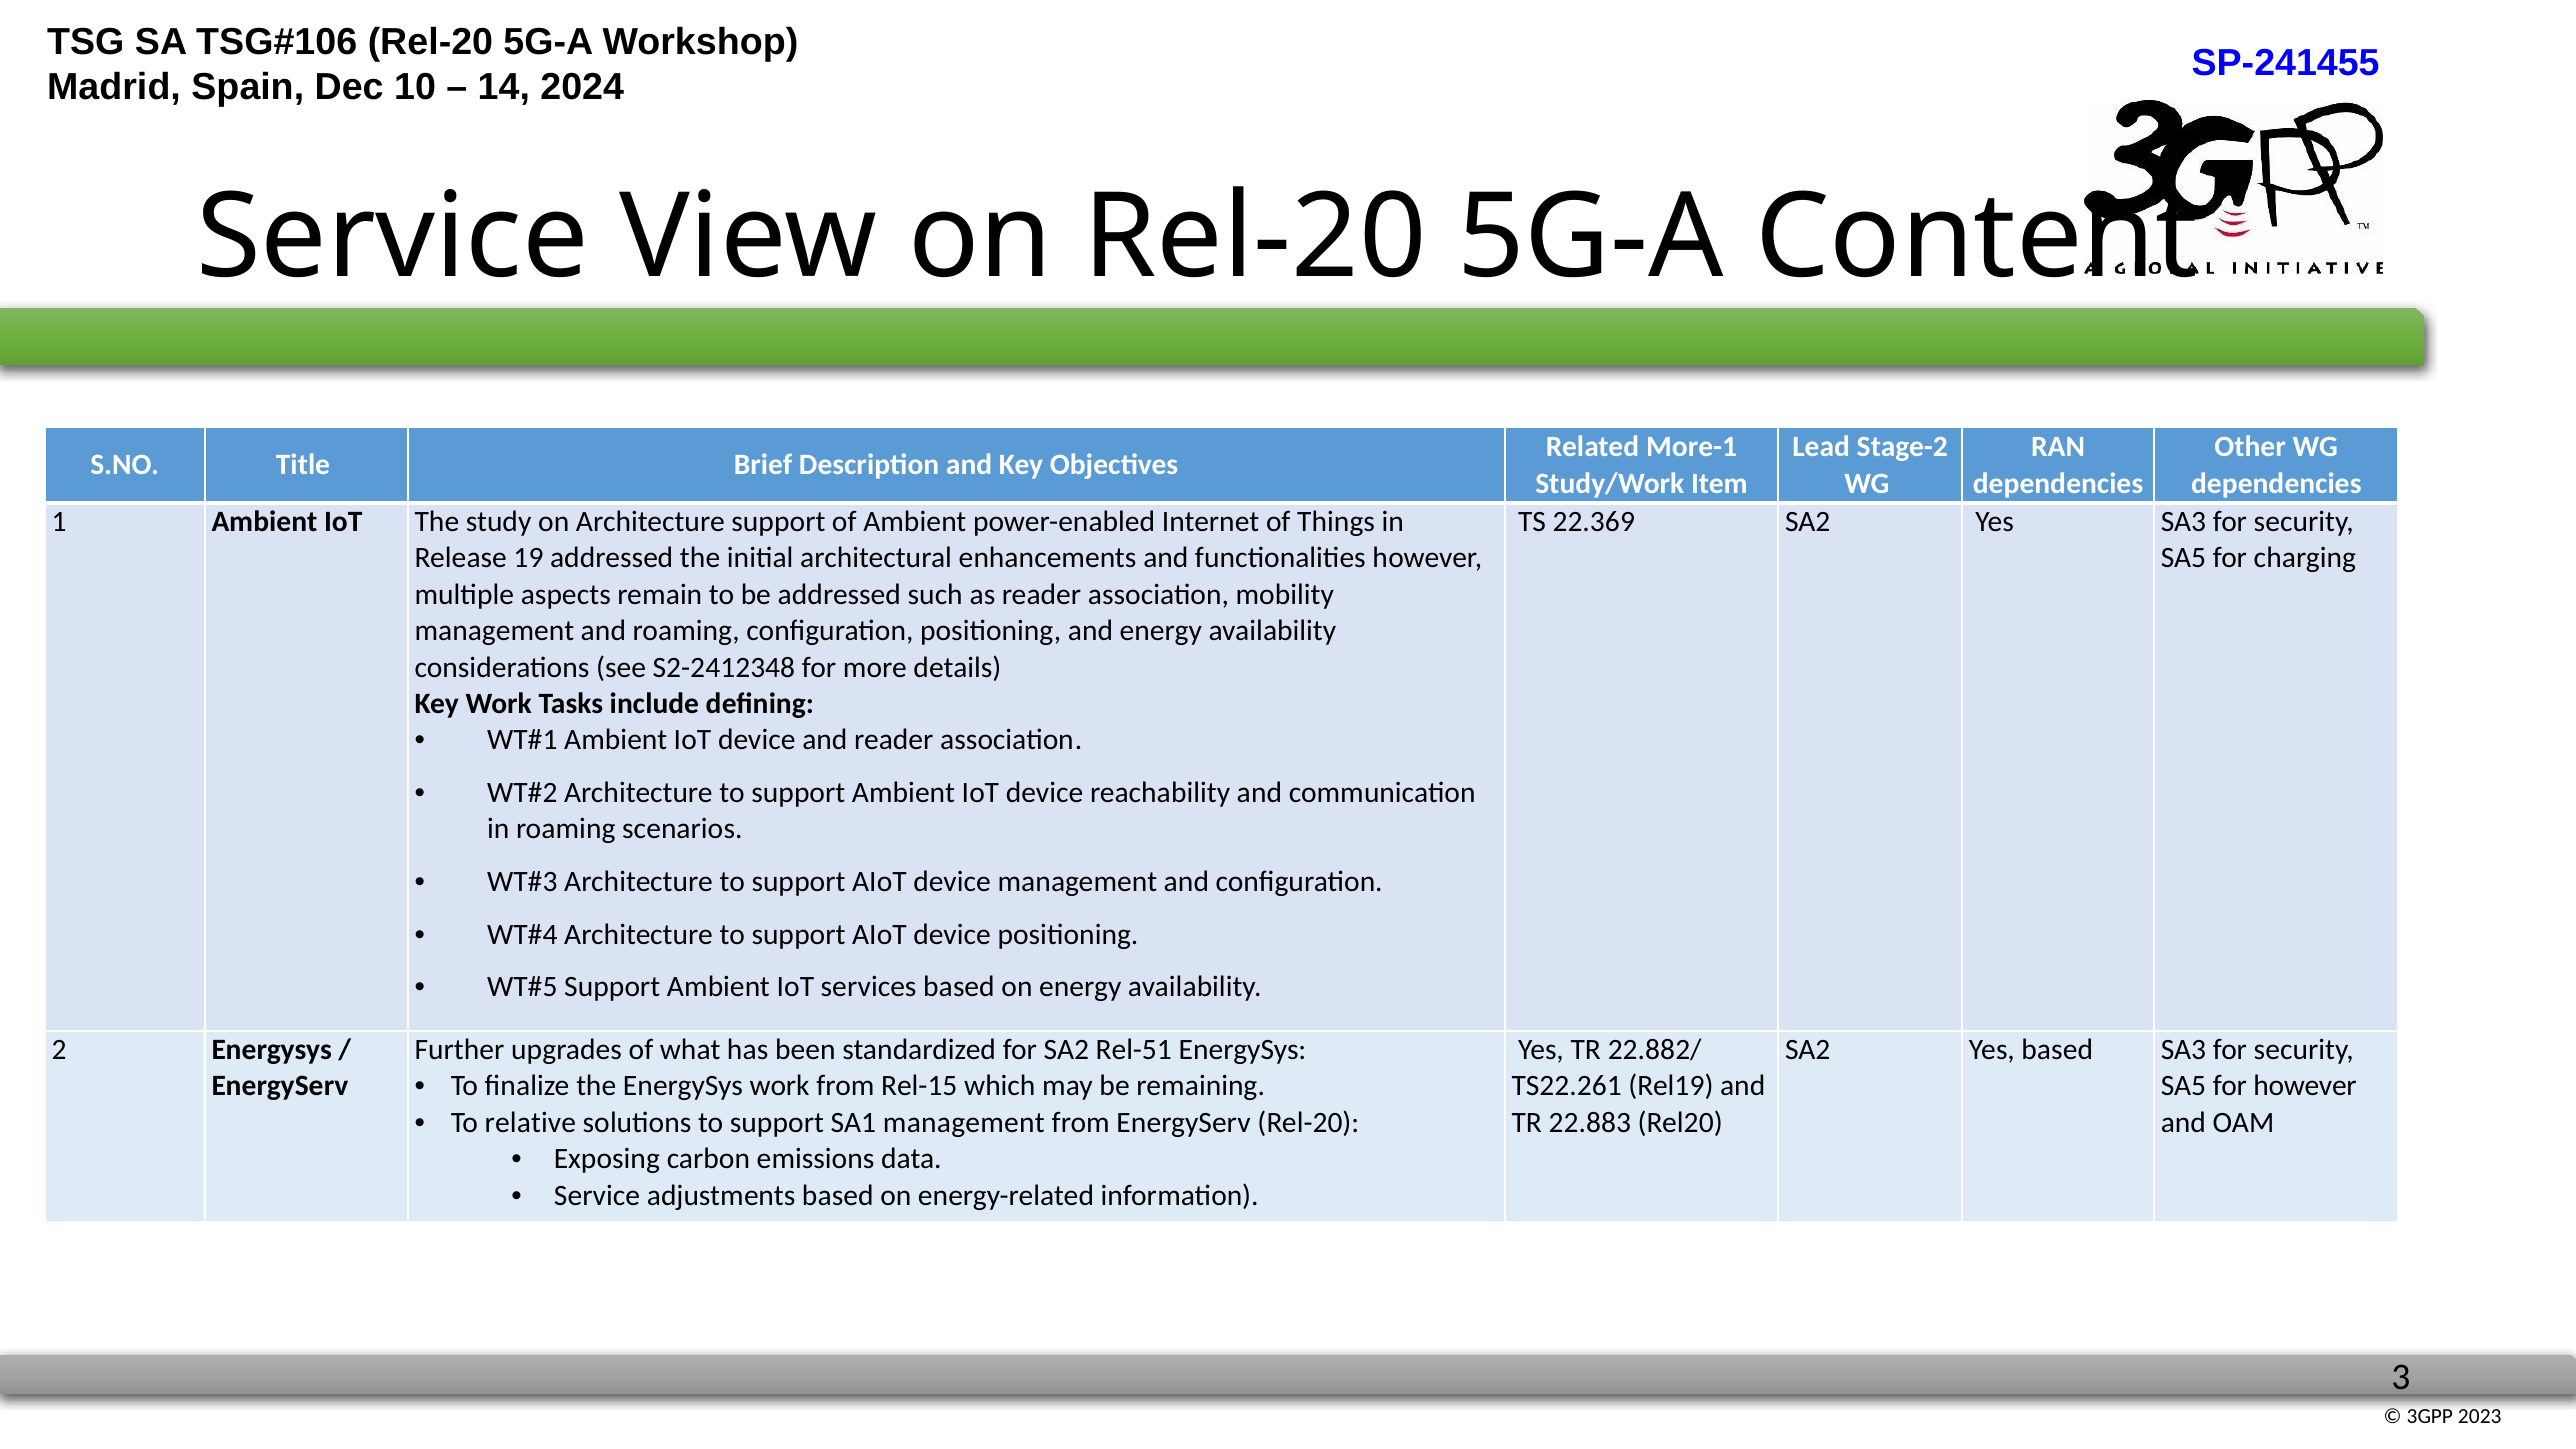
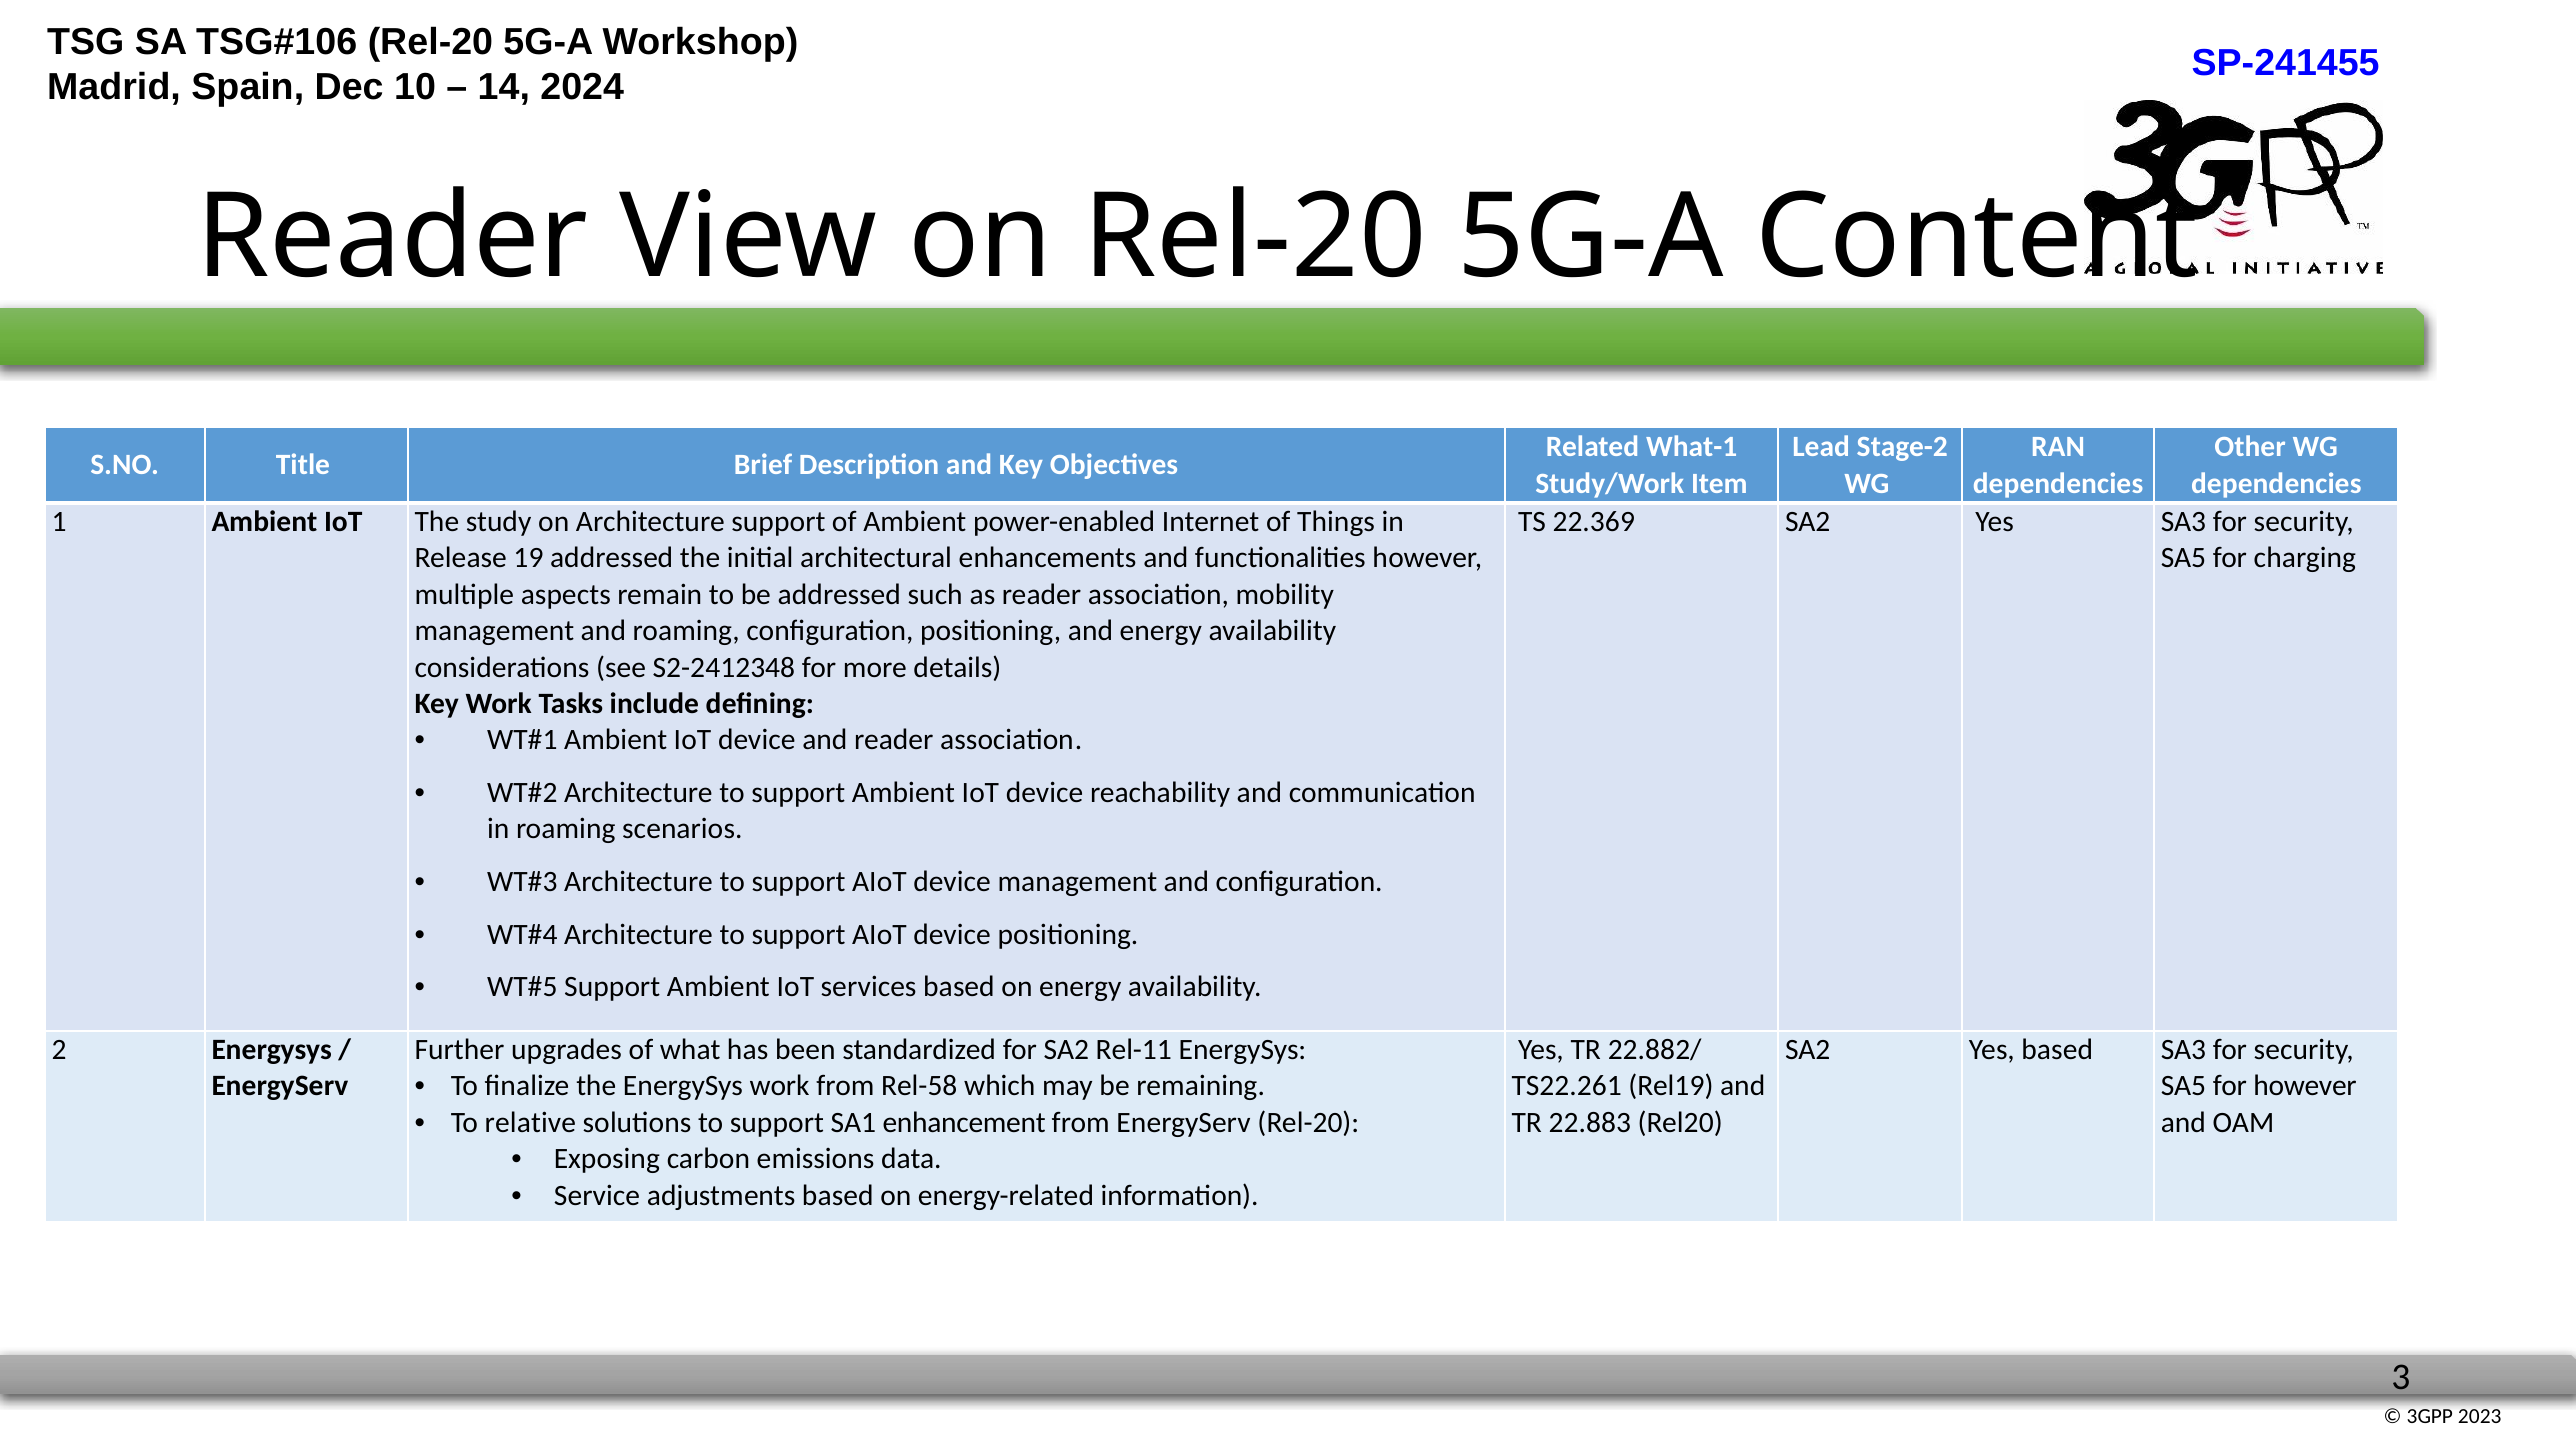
Service at (392, 237): Service -> Reader
More-1: More-1 -> What-1
Rel-51: Rel-51 -> Rel-11
Rel-15: Rel-15 -> Rel-58
SA1 management: management -> enhancement
